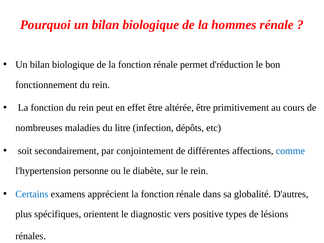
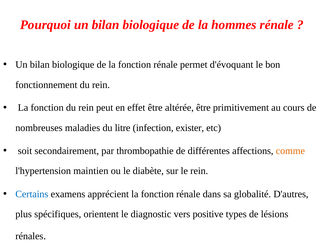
d'réduction: d'réduction -> d'évoquant
dépôts: dépôts -> exister
conjointement: conjointement -> thrombopathie
comme colour: blue -> orange
personne: personne -> maintien
